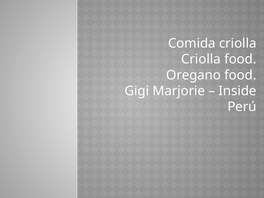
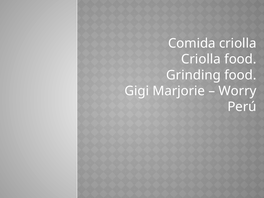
Oregano: Oregano -> Grinding
Inside: Inside -> Worry
